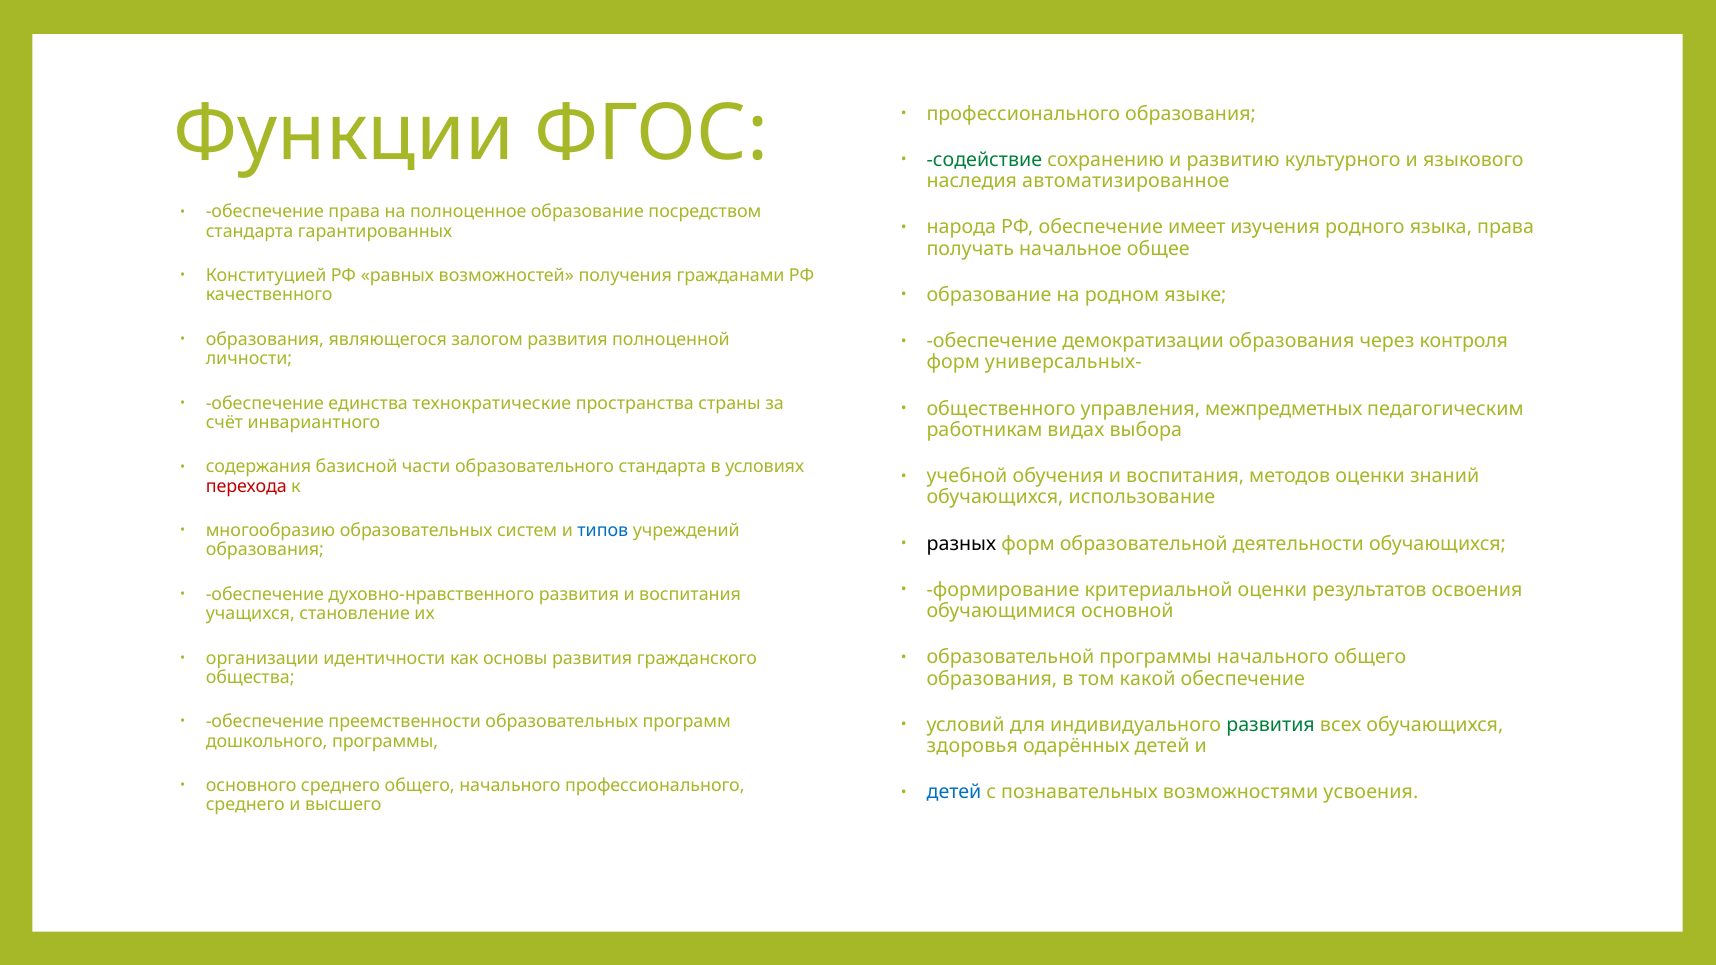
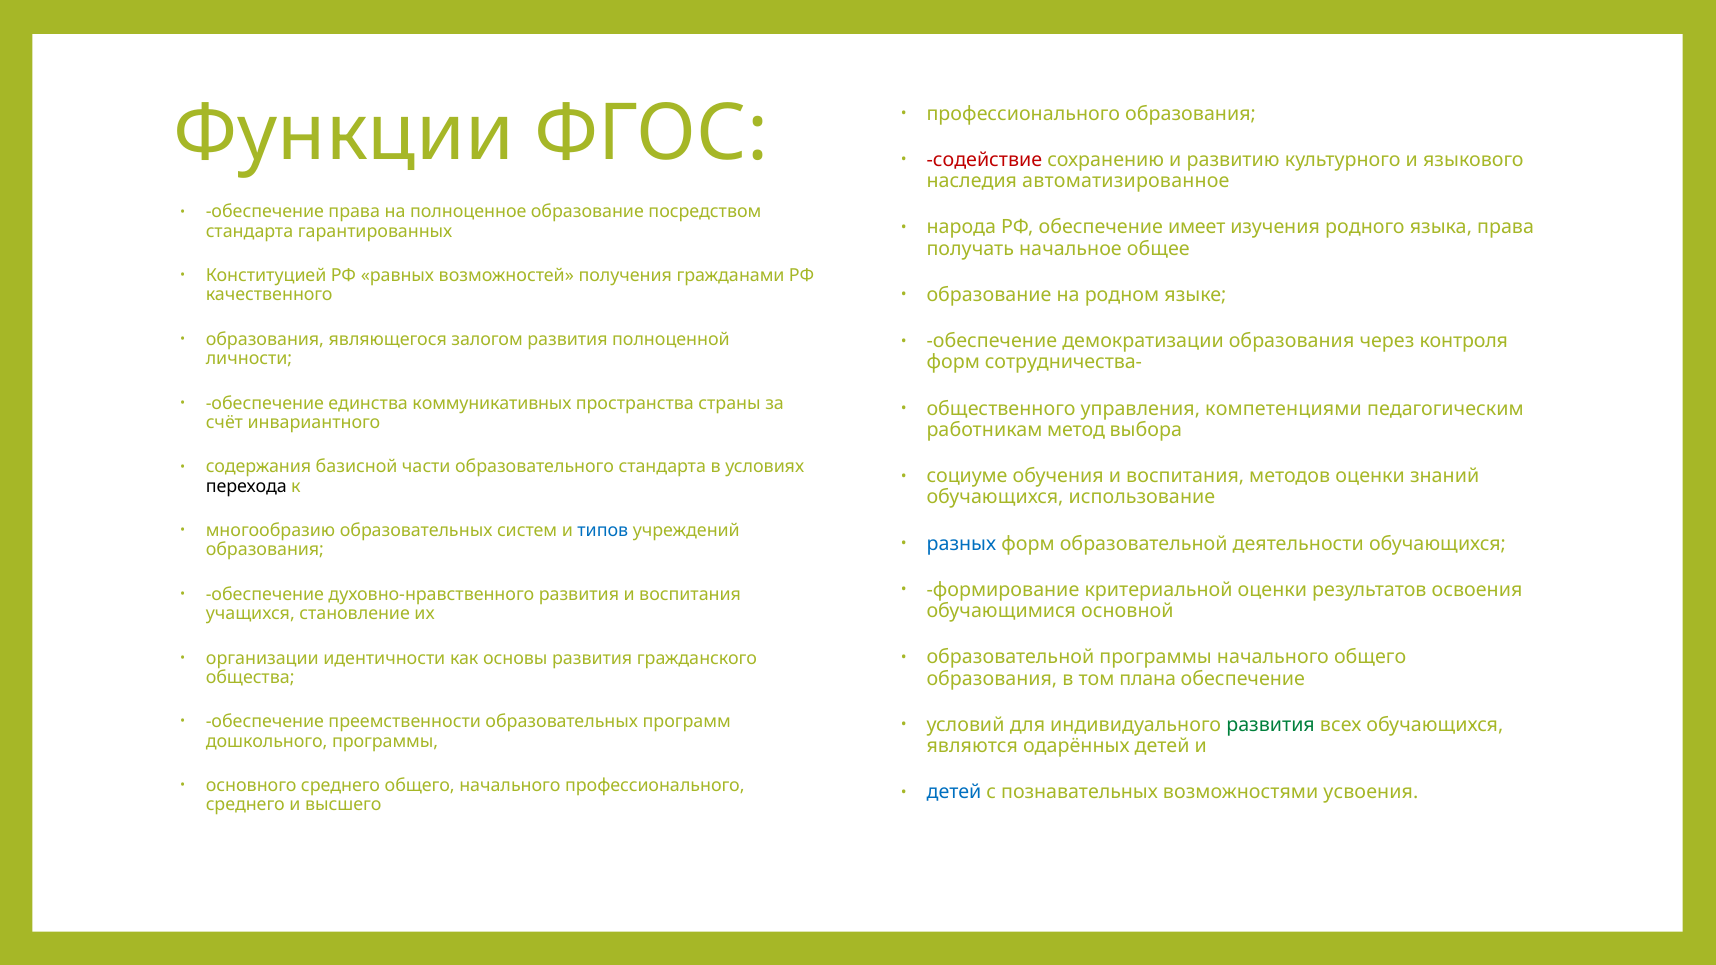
содействие colour: green -> red
универсальных-: универсальных- -> сотрудничества-
технократические: технократические -> коммуникативных
межпредметных: межпредметных -> компетенциями
видах: видах -> метод
учебной: учебной -> социуме
перехода colour: red -> black
разных colour: black -> blue
какой: какой -> плана
здоровья: здоровья -> являются
